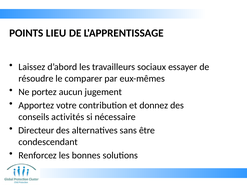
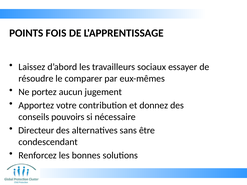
LIEU: LIEU -> FOIS
activités: activités -> pouvoirs
